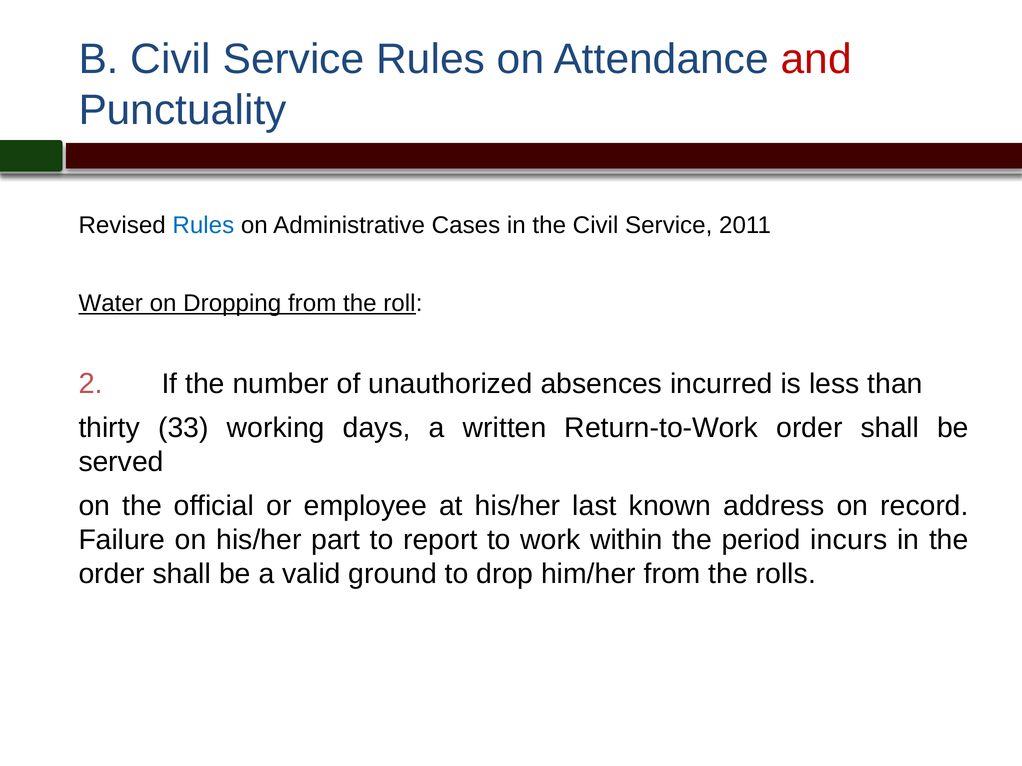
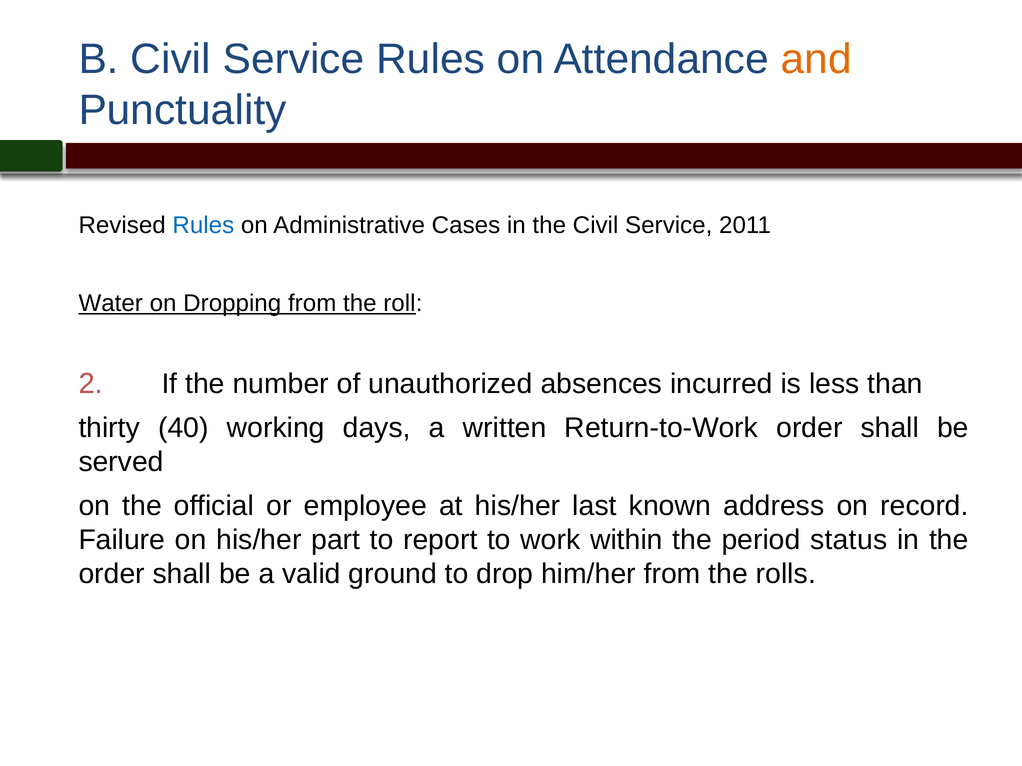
and colour: red -> orange
33: 33 -> 40
incurs: incurs -> status
